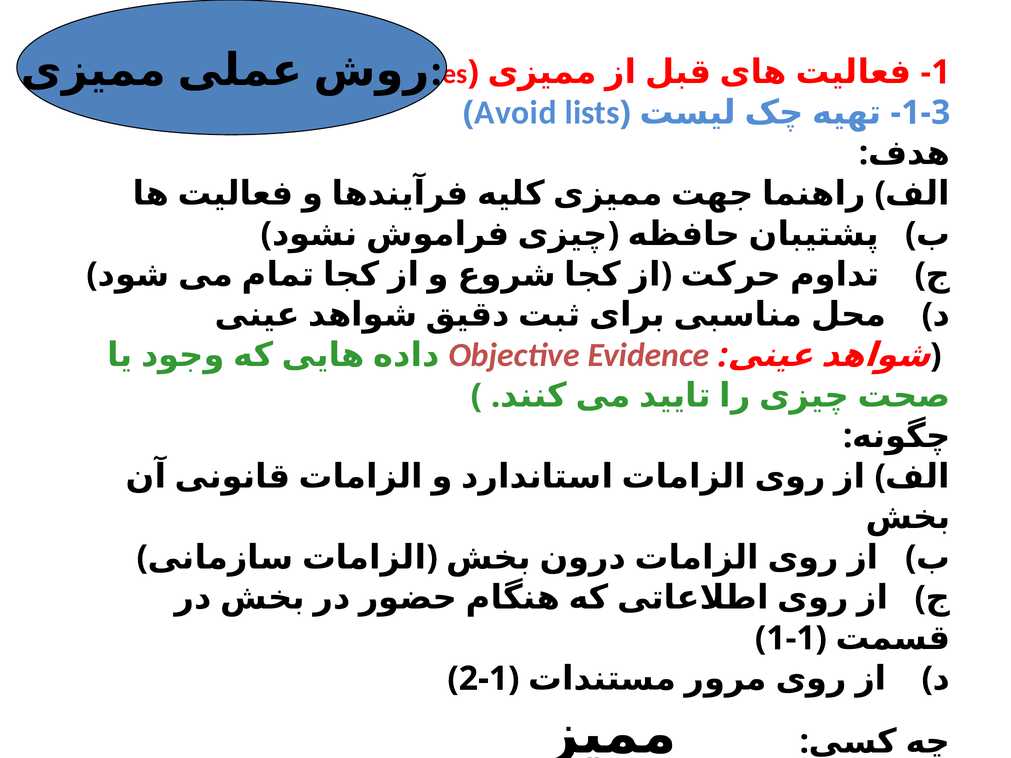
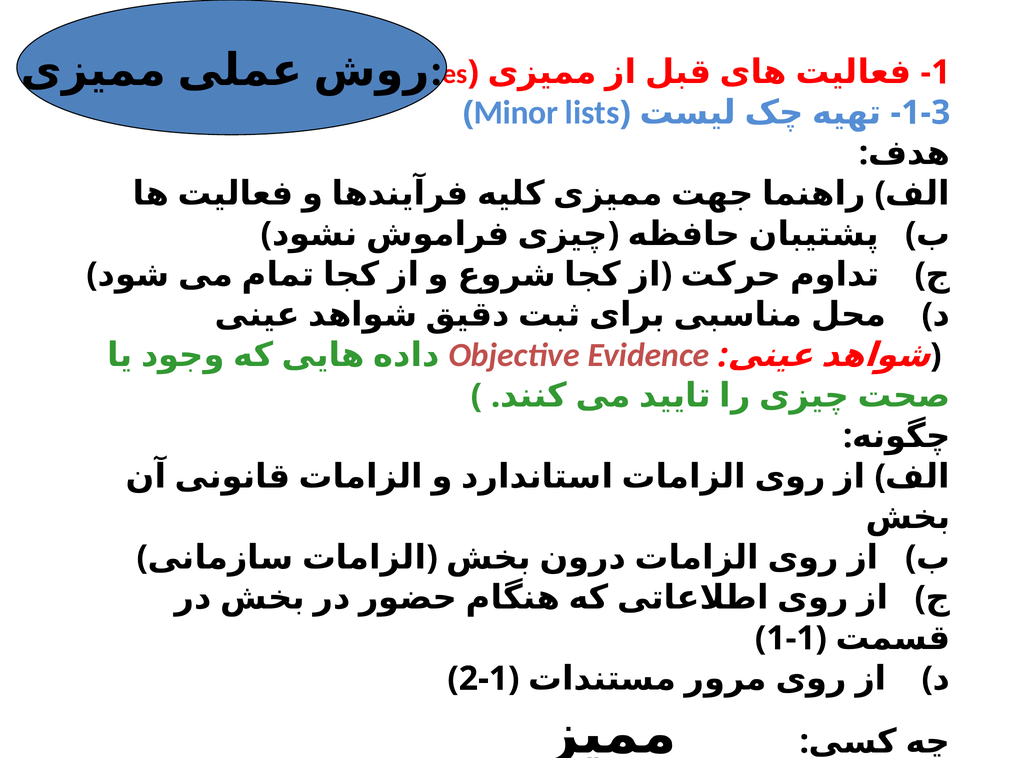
Avoid: Avoid -> Minor
